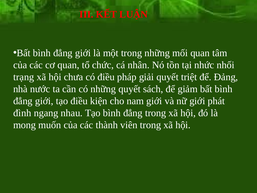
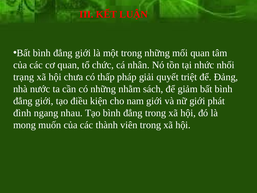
có điều: điều -> thấp
những quyết: quyết -> nhằm
